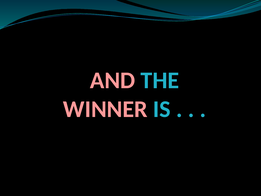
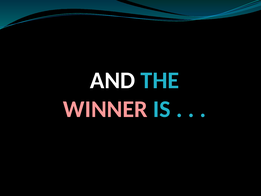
AND colour: pink -> white
